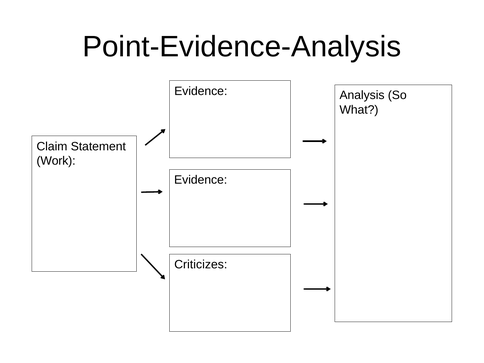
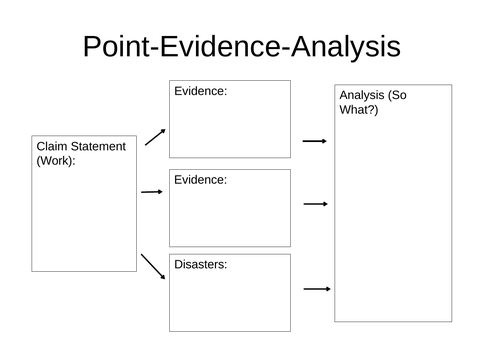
Criticizes: Criticizes -> Disasters
